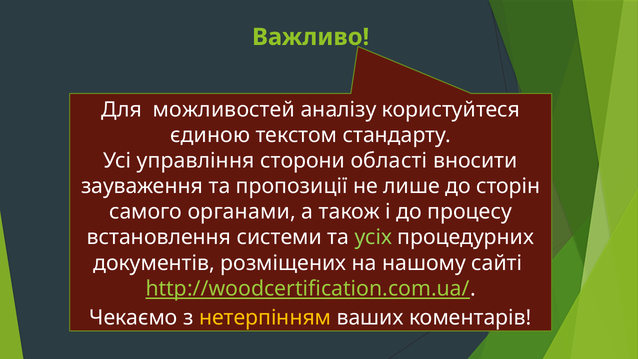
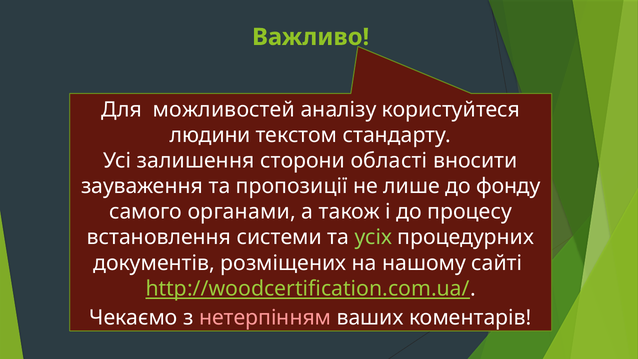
єдиною: єдиною -> людини
управління: управління -> залишення
сторін: сторін -> фонду
нетерпінням colour: yellow -> pink
